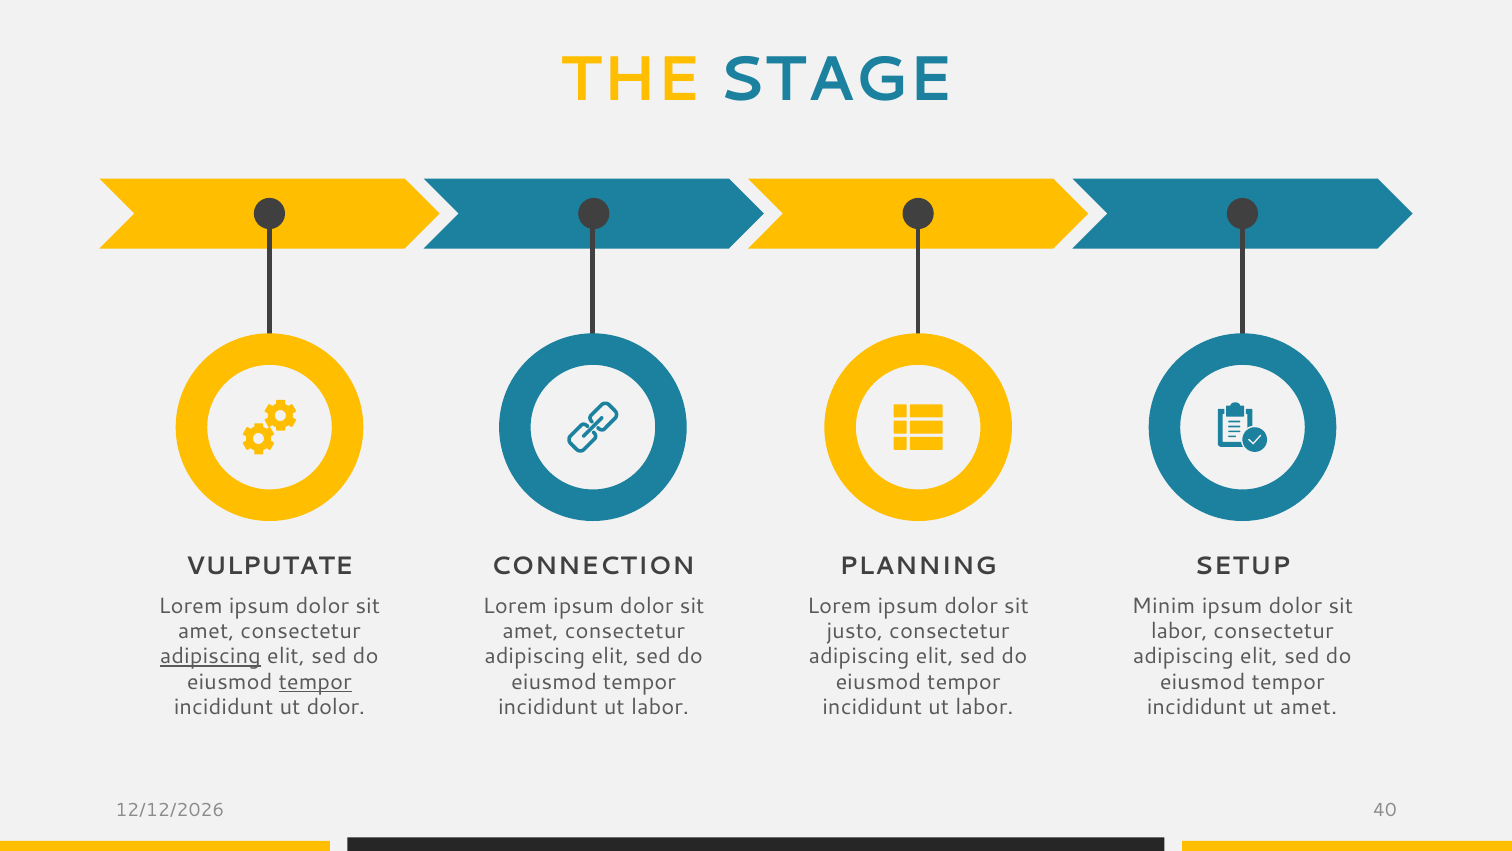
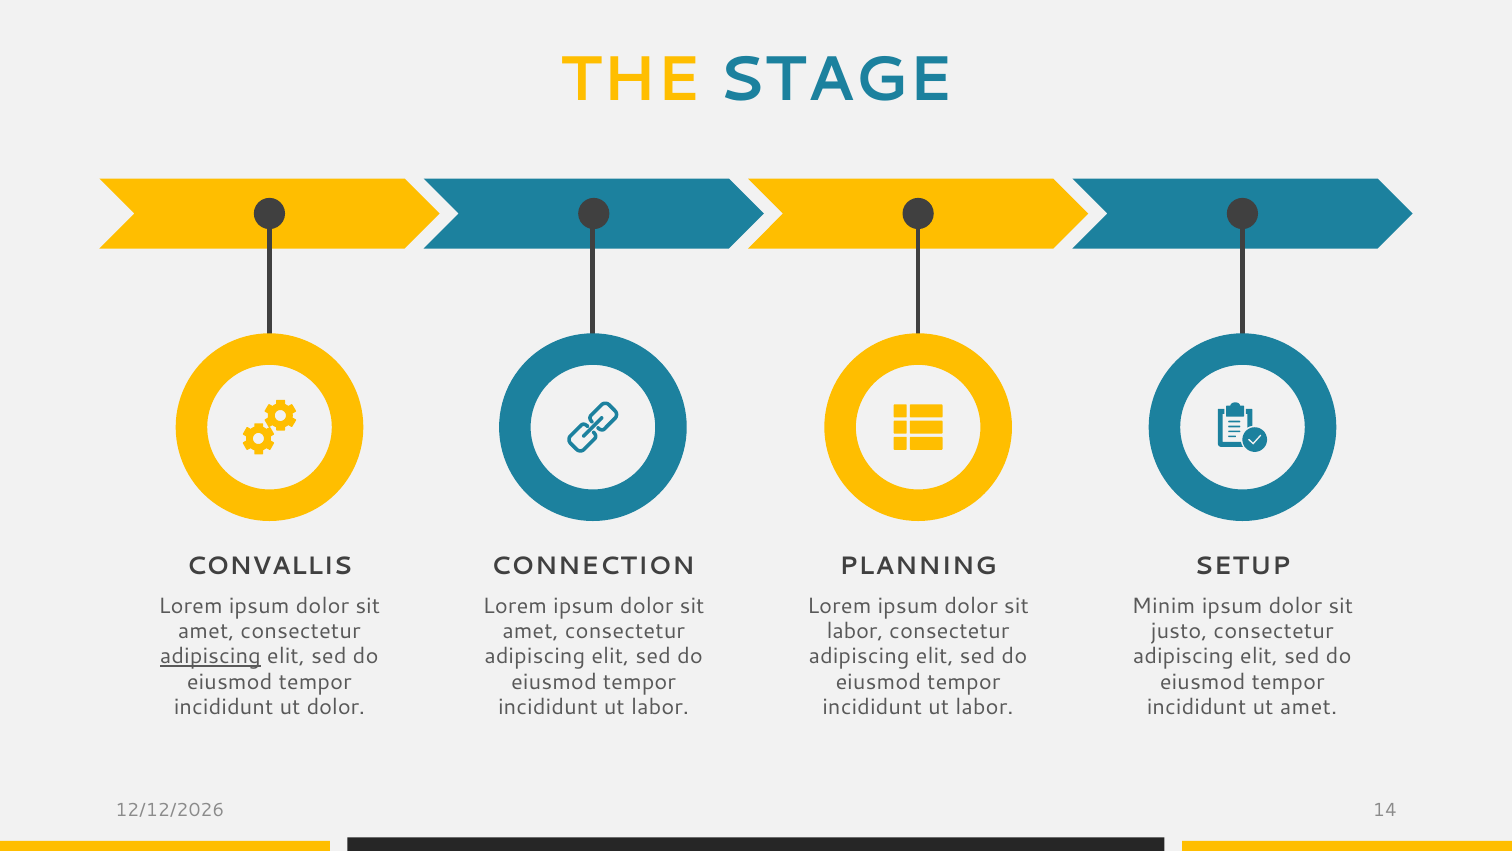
VULPUTATE: VULPUTATE -> CONVALLIS
justo at (855, 631): justo -> labor
labor at (1179, 631): labor -> justo
tempor at (315, 681) underline: present -> none
40: 40 -> 14
